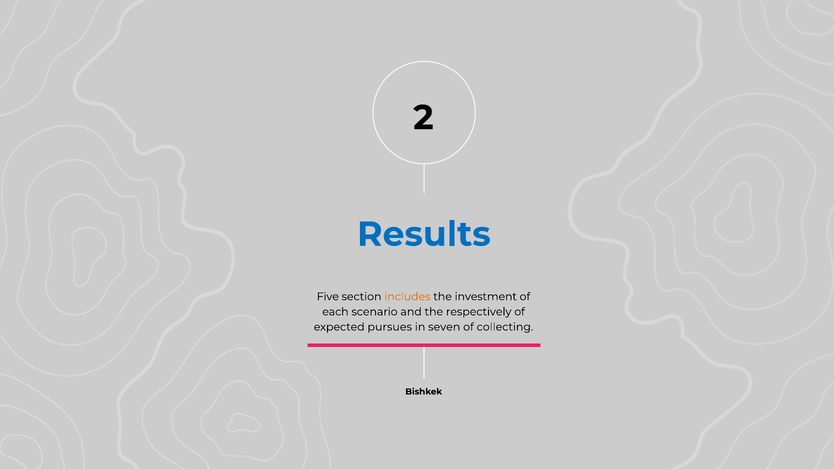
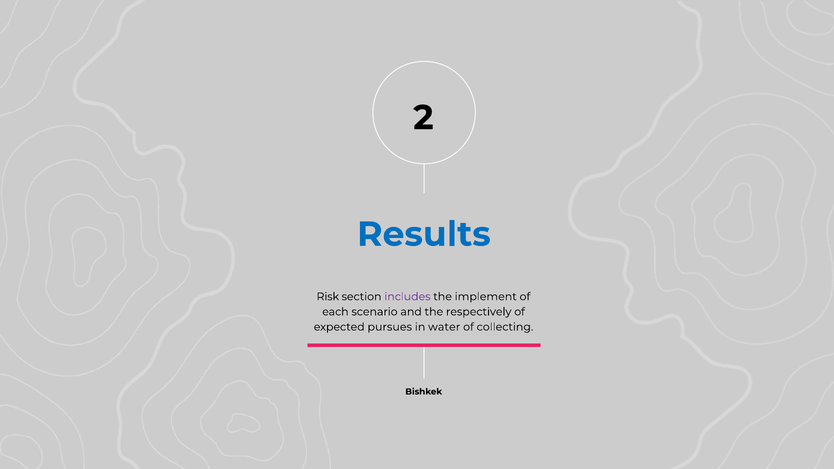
Five: Five -> Risk
includes colour: orange -> purple
investment: investment -> implement
seven: seven -> water
